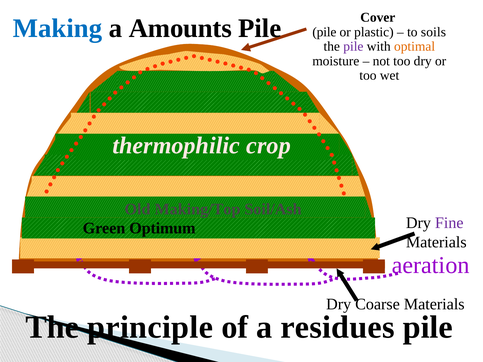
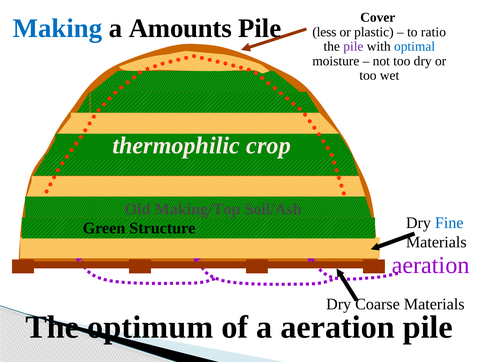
pile at (324, 32): pile -> less
soils: soils -> ratio
optimal colour: orange -> blue
Fine colour: purple -> blue
Optimum: Optimum -> Structure
principle: principle -> optimum
a residues: residues -> aeration
